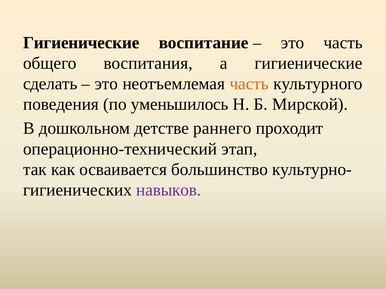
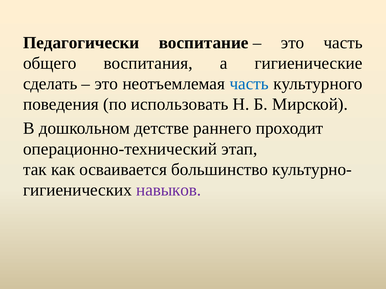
Гигиенические at (81, 43): Гигиенические -> Педагогически
часть at (249, 84) colour: orange -> blue
уменьшилось: уменьшилось -> использовать
